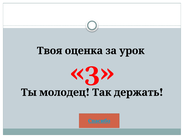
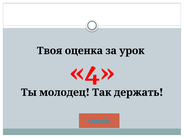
3: 3 -> 4
